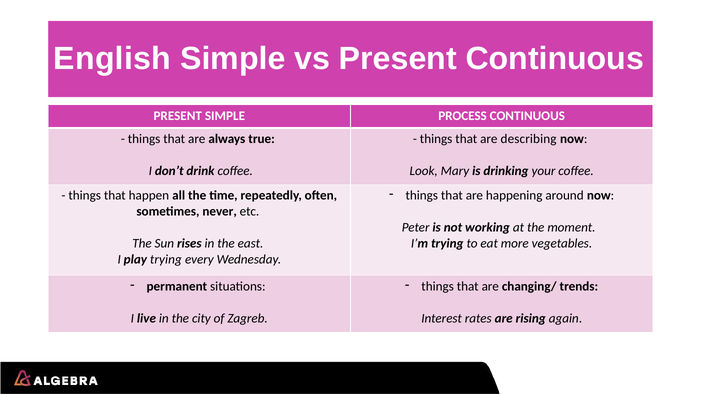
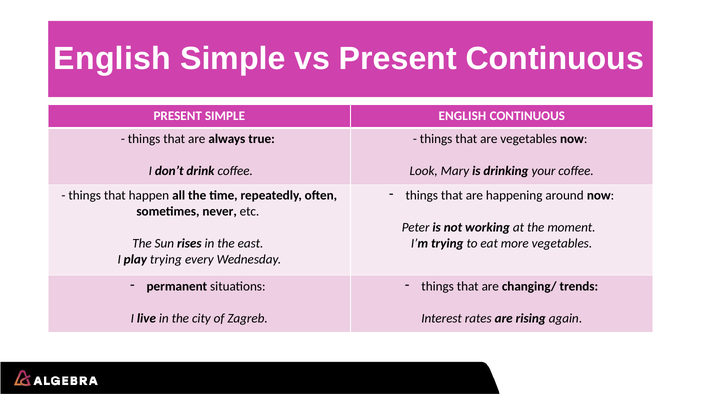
SIMPLE PROCESS: PROCESS -> ENGLISH
are describing: describing -> vegetables
